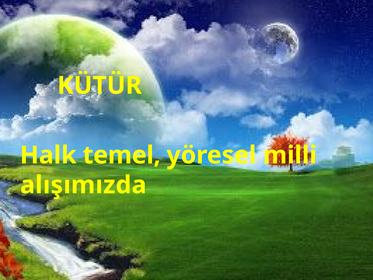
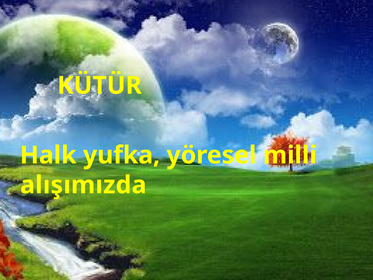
temel: temel -> yufka
